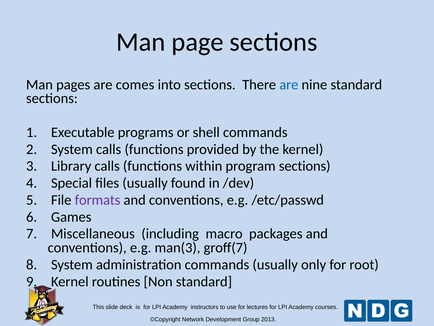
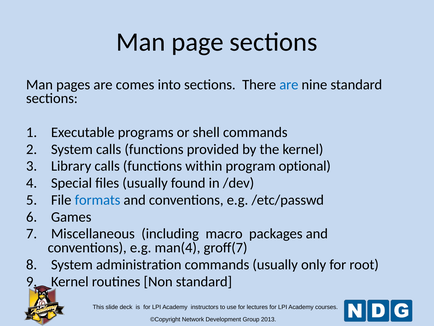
program sections: sections -> optional
formats colour: purple -> blue
man(3: man(3 -> man(4
